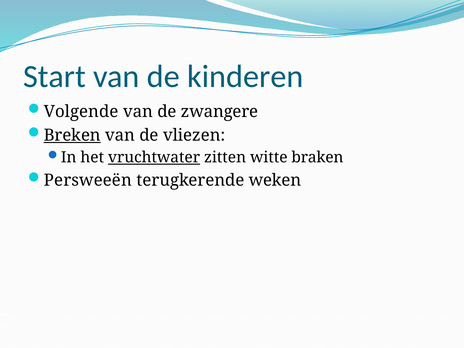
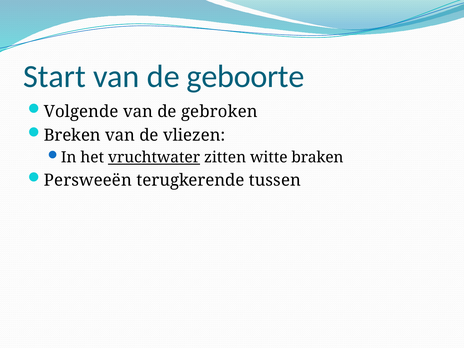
kinderen: kinderen -> geboorte
zwangere: zwangere -> gebroken
Breken underline: present -> none
weken: weken -> tussen
